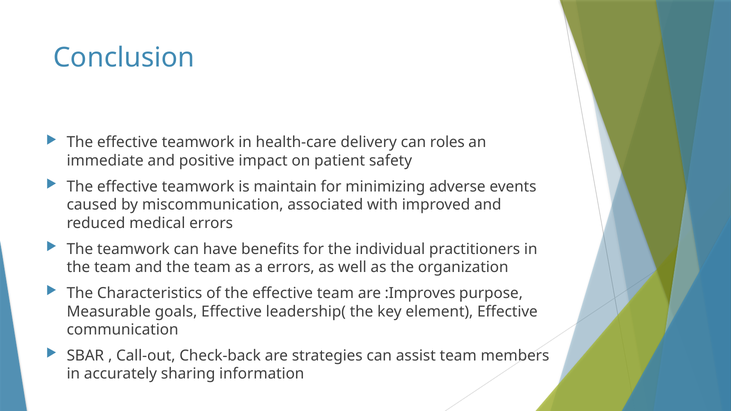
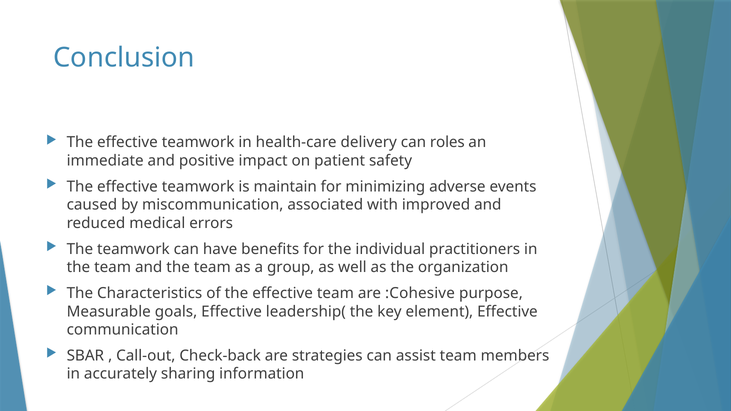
a errors: errors -> group
:Improves: :Improves -> :Cohesive
